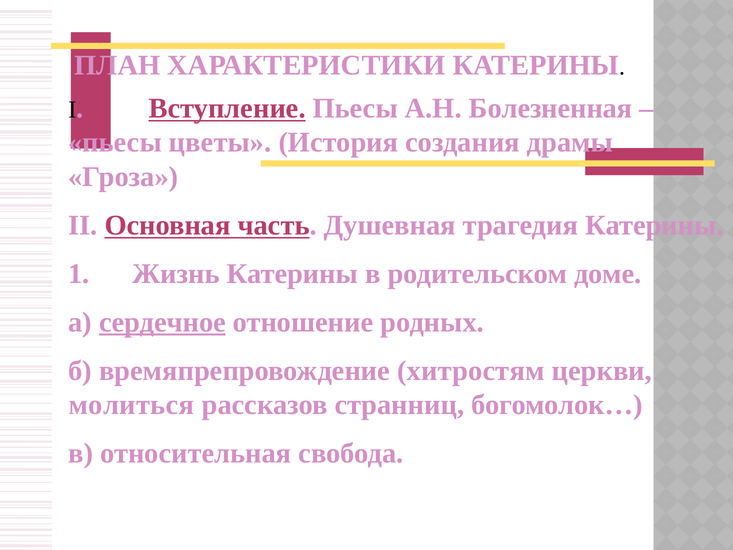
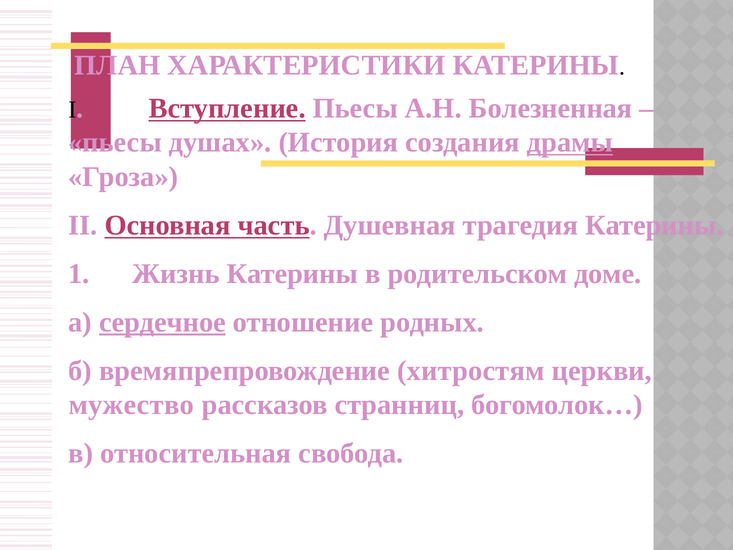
цветы: цветы -> душах
драмы underline: none -> present
молиться: молиться -> мужество
